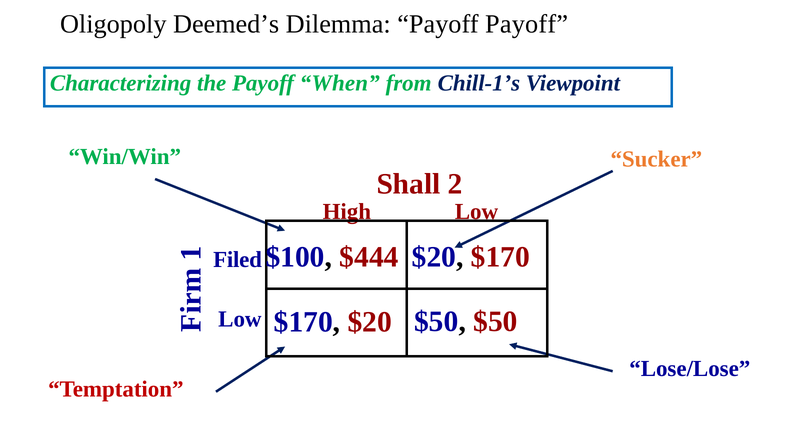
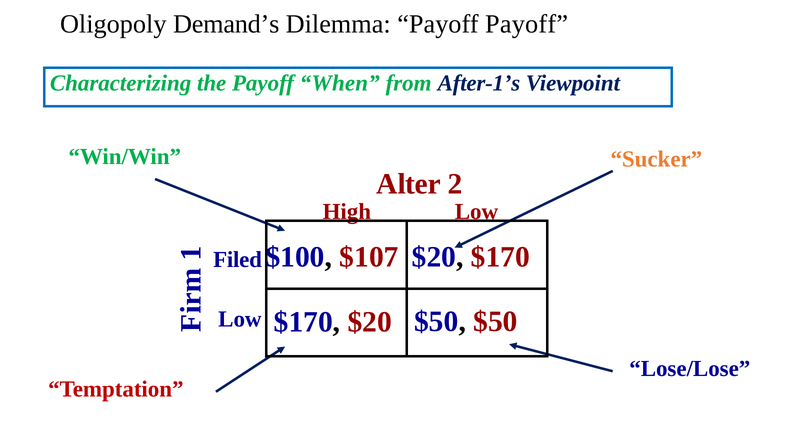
Deemed’s: Deemed’s -> Demand’s
Chill-1’s: Chill-1’s -> After-1’s
Shall: Shall -> Alter
$444: $444 -> $107
